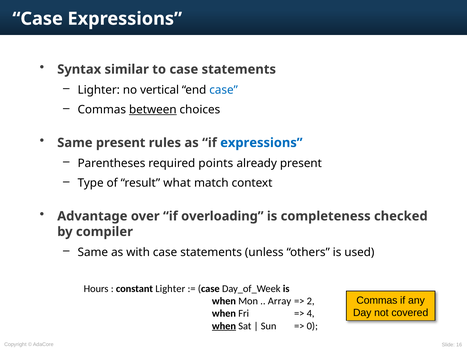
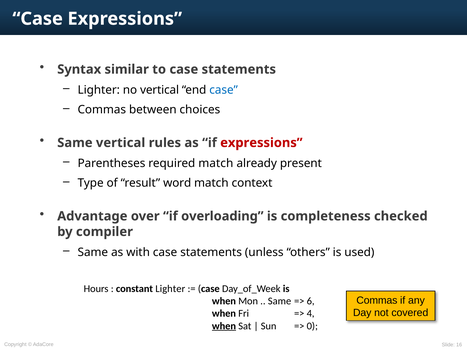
between underline: present -> none
Same present: present -> vertical
expressions at (261, 143) colour: blue -> red
required points: points -> match
what: what -> word
Array at (280, 301): Array -> Same
2: 2 -> 6
